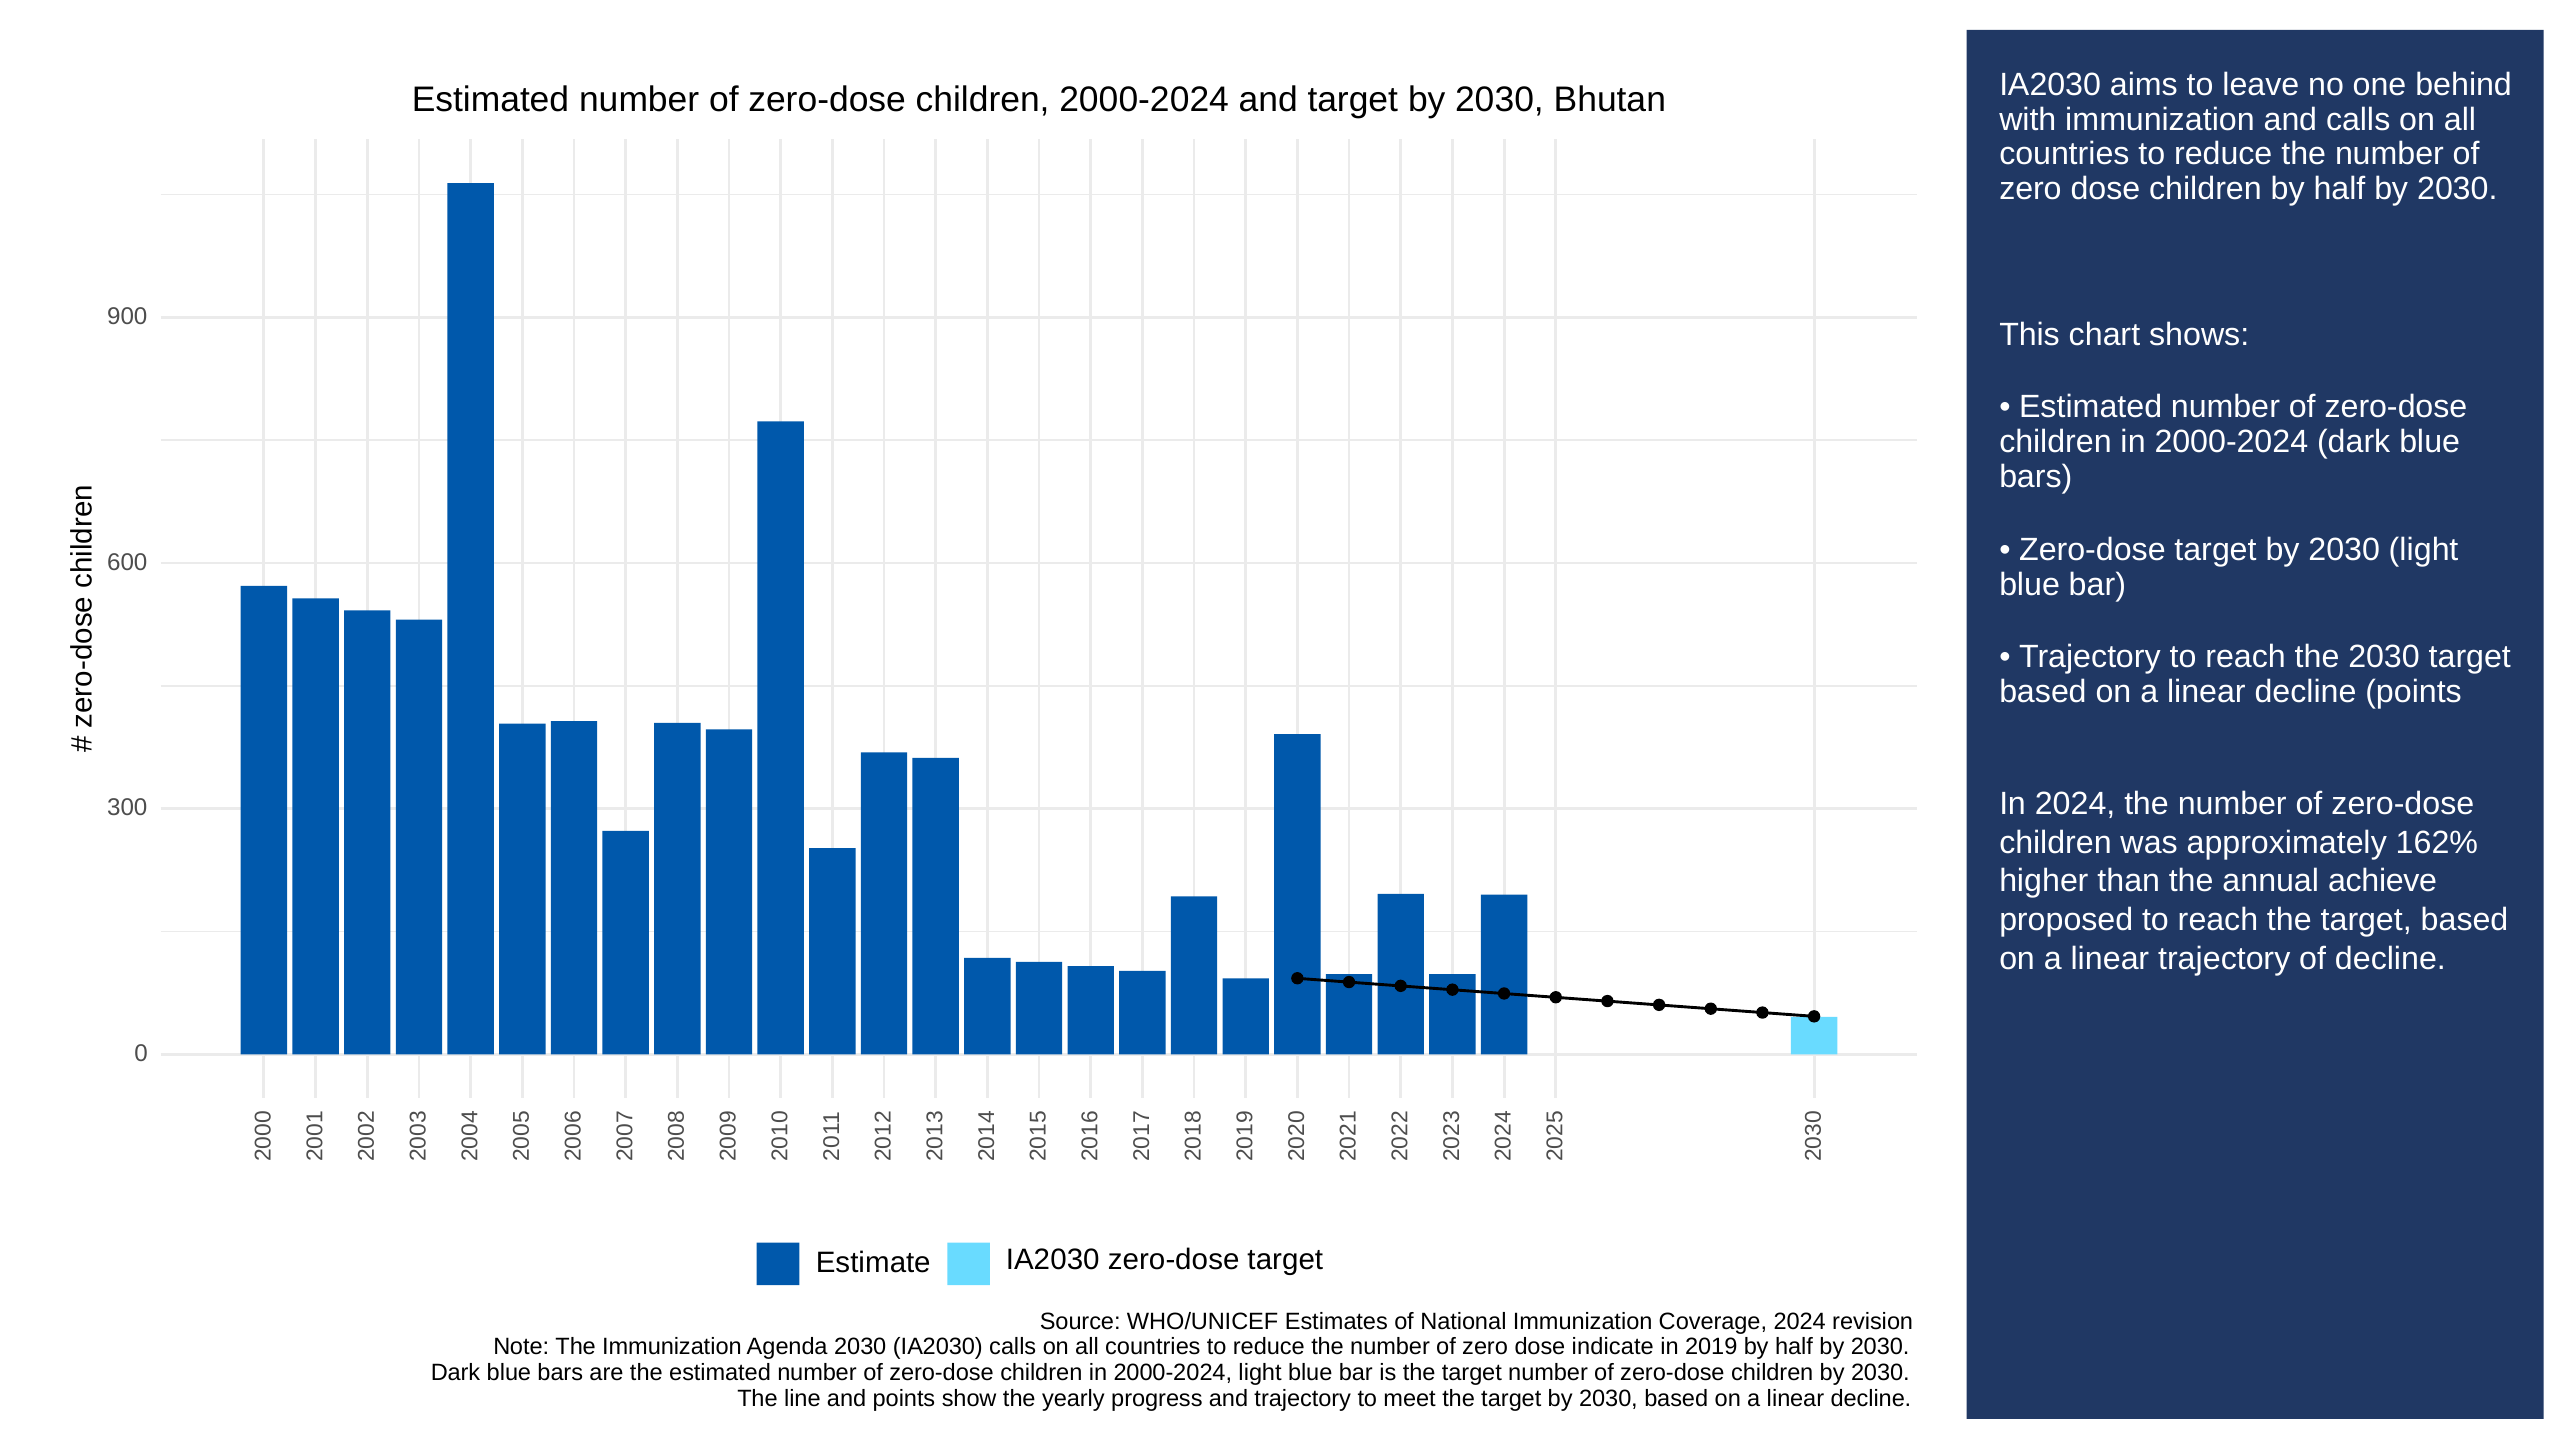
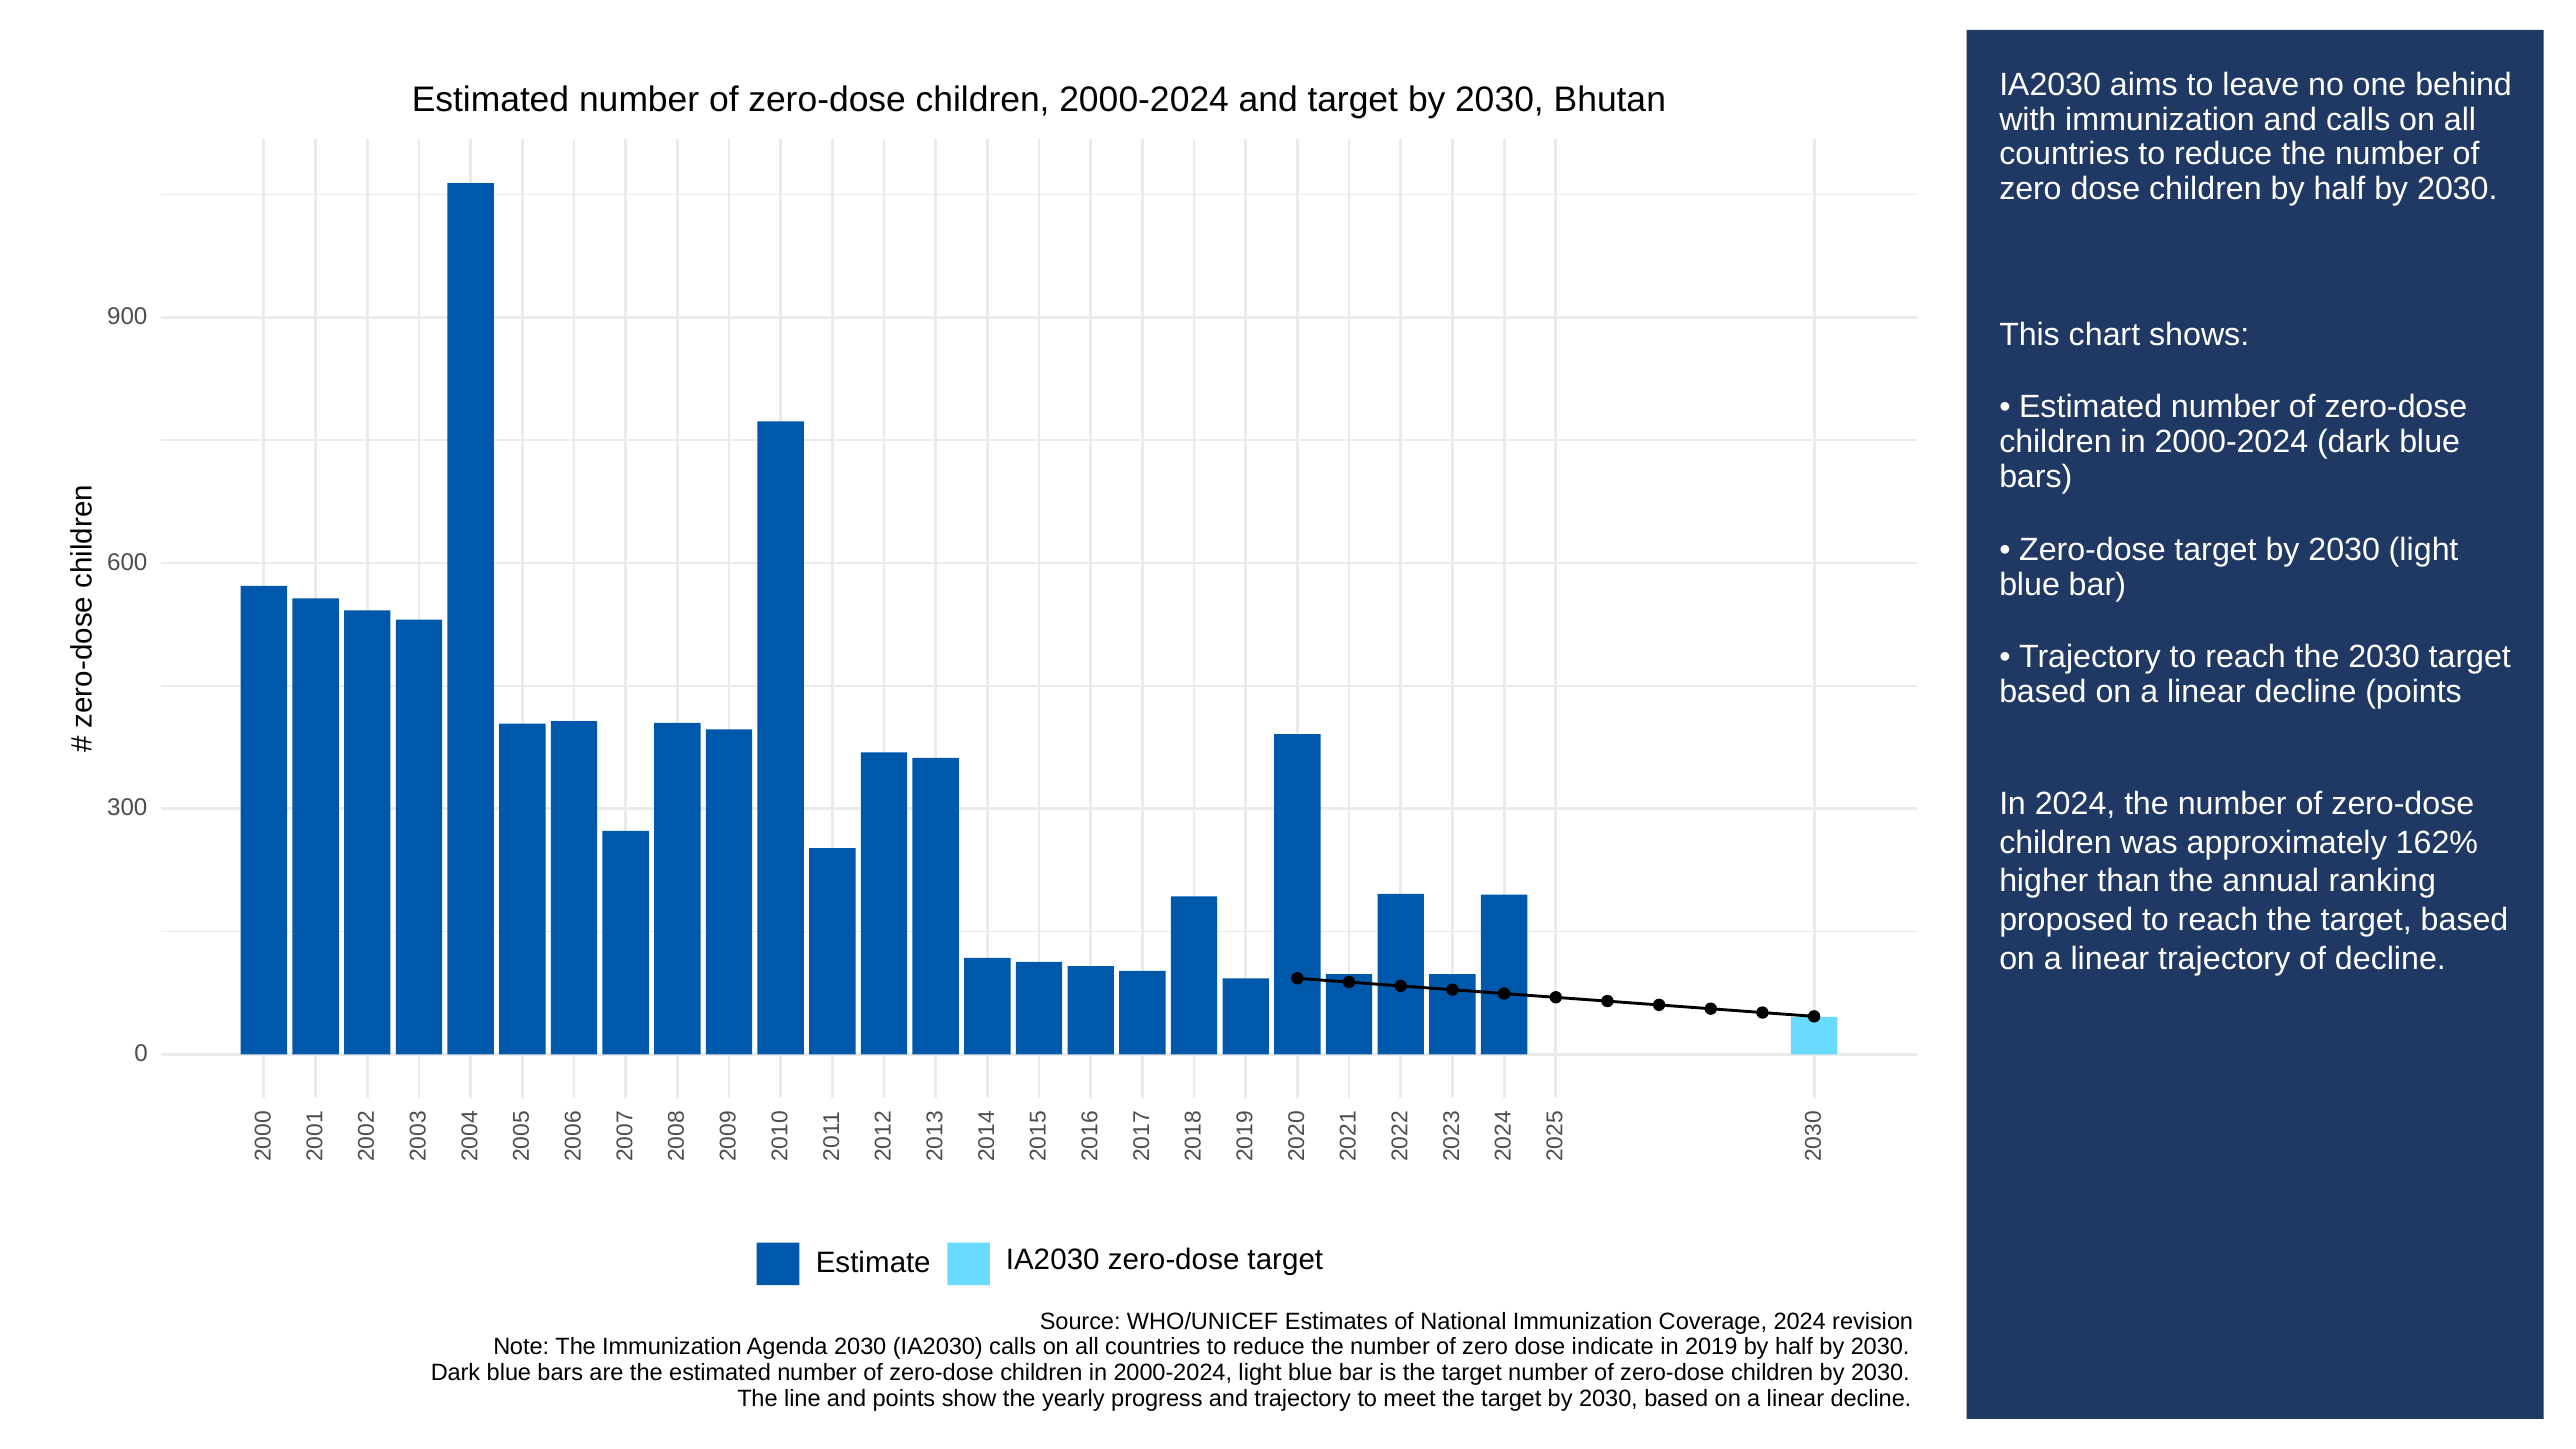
achieve: achieve -> ranking
